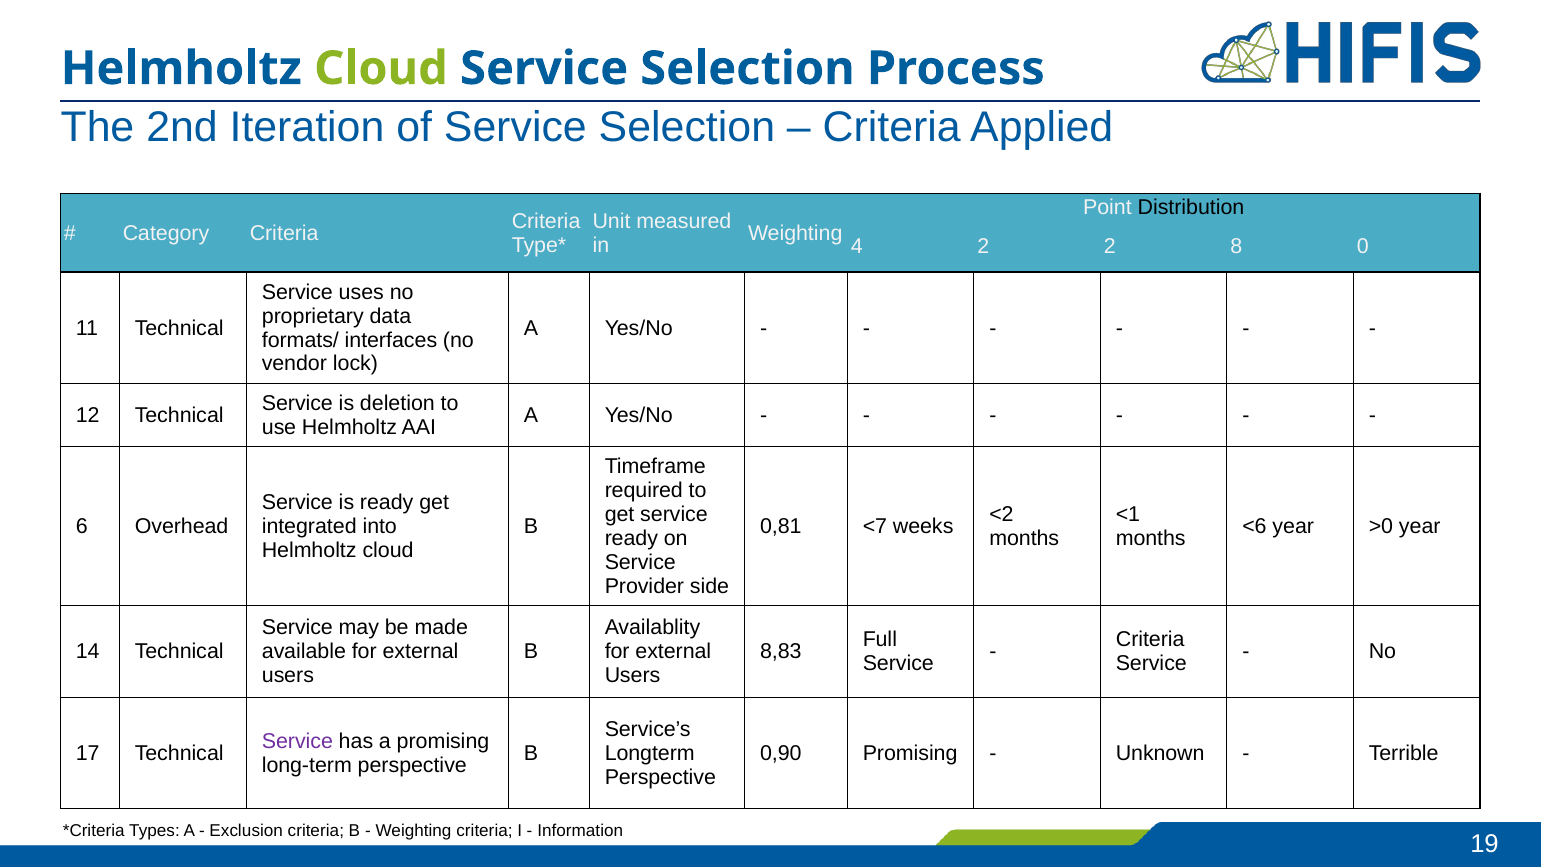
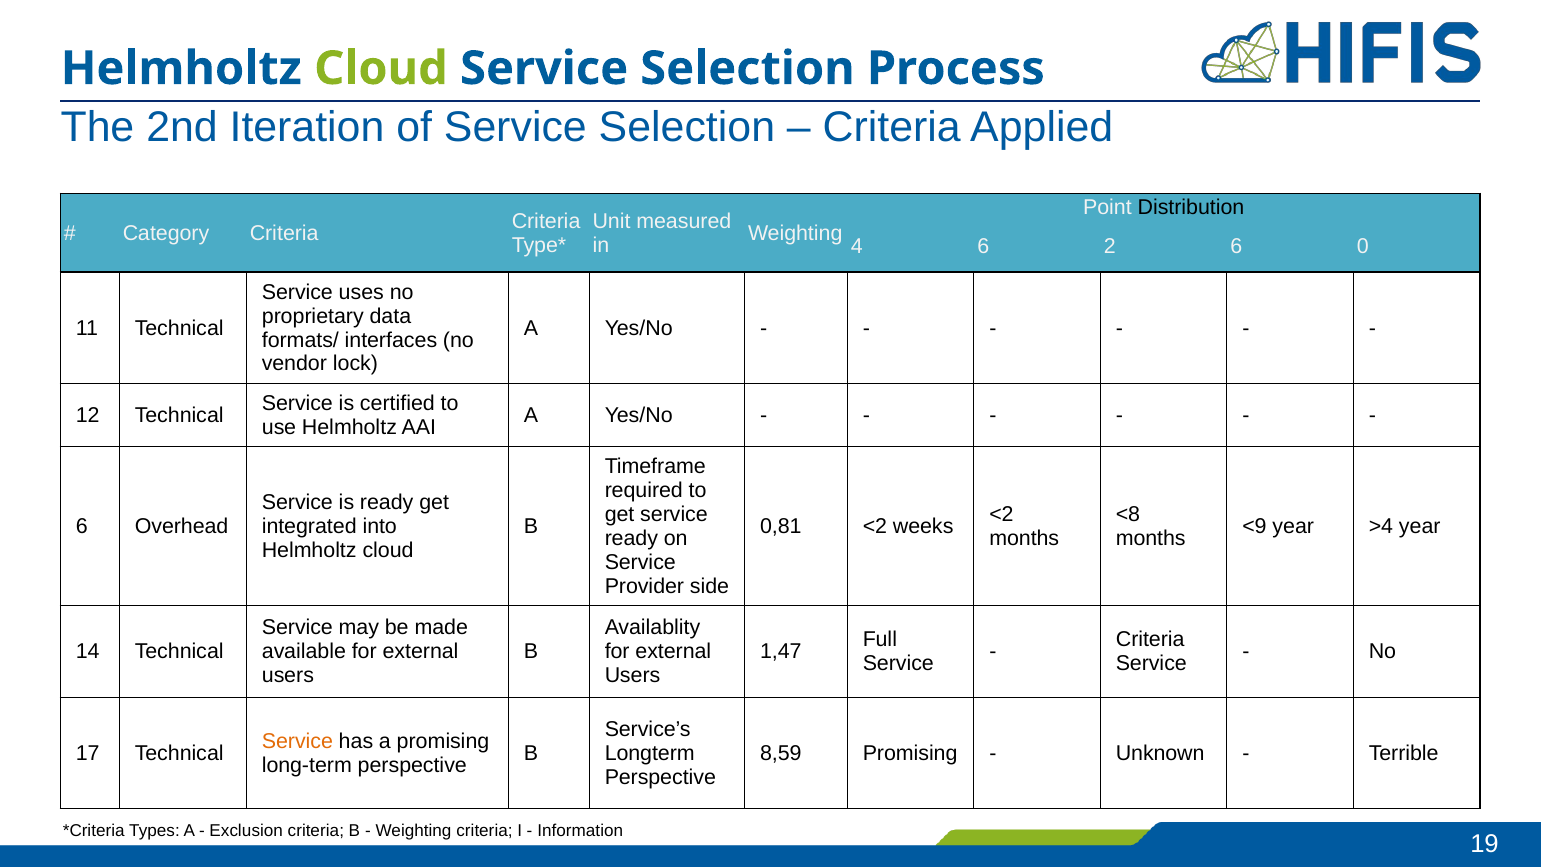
4 2: 2 -> 6
2 8: 8 -> 6
deletion: deletion -> certified
<1: <1 -> <8
0,81 <7: <7 -> <2
<6: <6 -> <9
>0: >0 -> >4
8,83: 8,83 -> 1,47
Service at (297, 741) colour: purple -> orange
0,90: 0,90 -> 8,59
